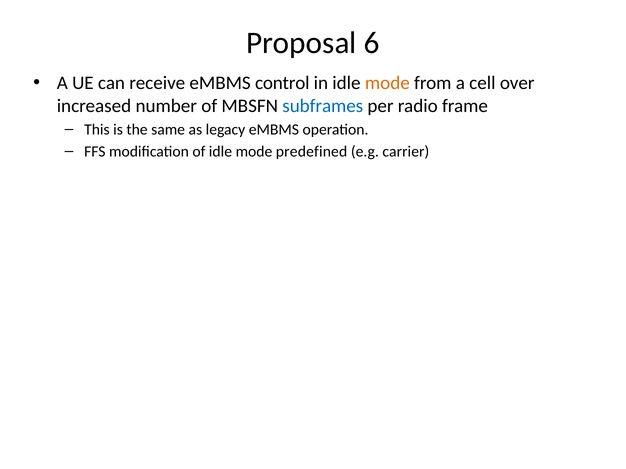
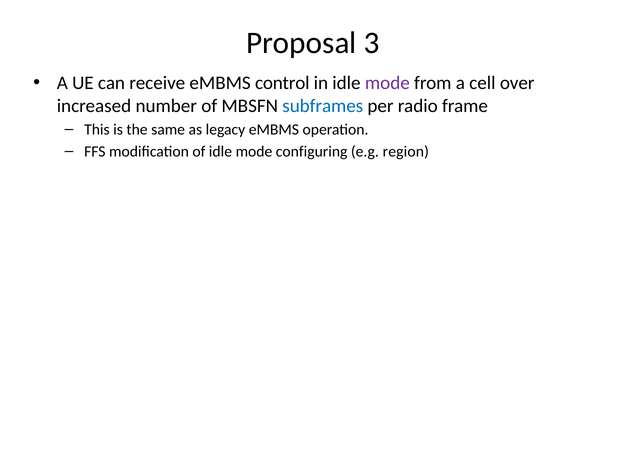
6: 6 -> 3
mode at (387, 83) colour: orange -> purple
predefined: predefined -> configuring
carrier: carrier -> region
